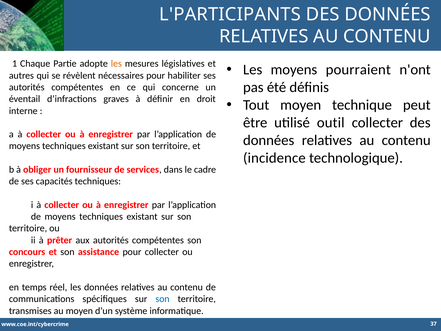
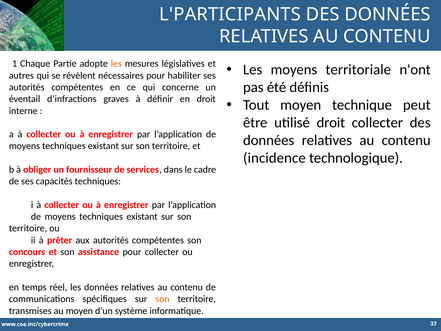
pourraient: pourraient -> territoriale
utilisé outil: outil -> droit
son at (162, 299) colour: blue -> orange
